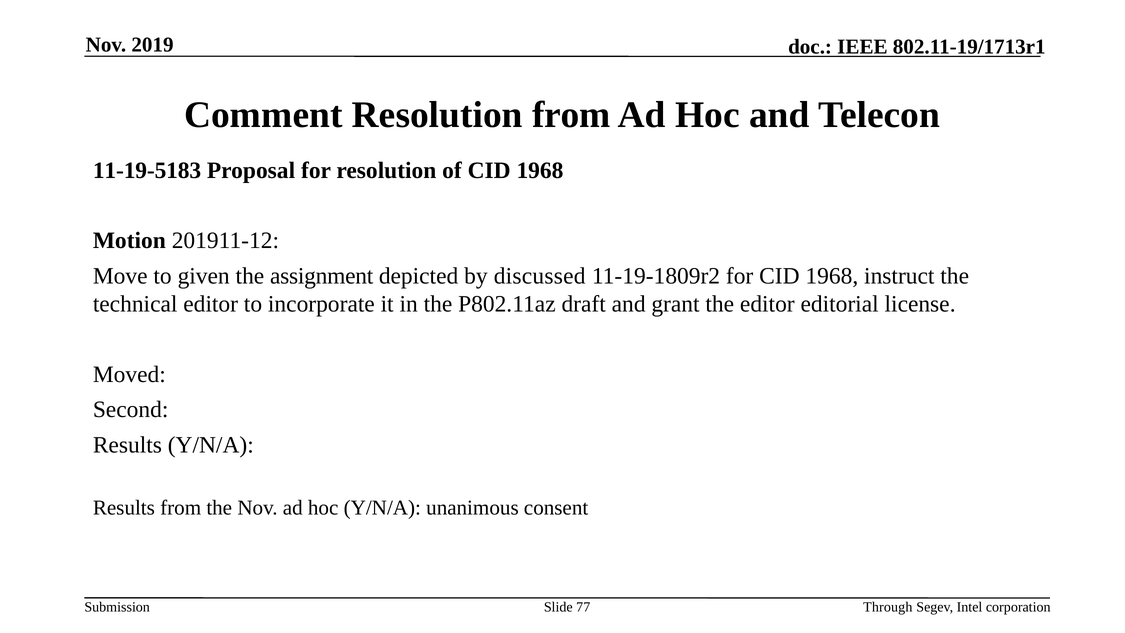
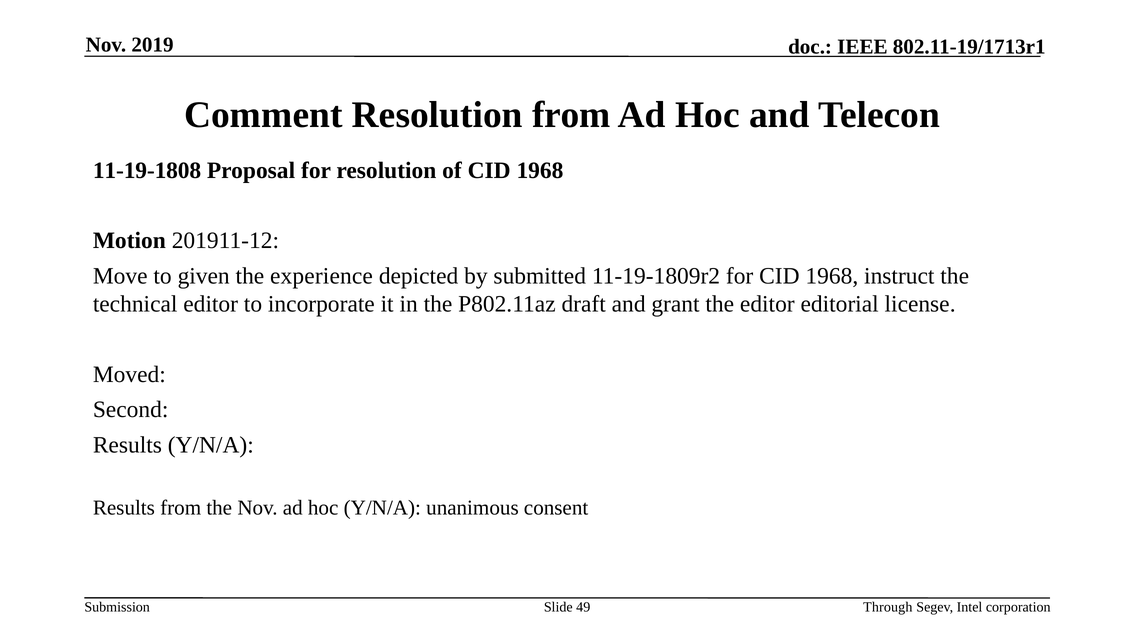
11-19-5183: 11-19-5183 -> 11-19-1808
assignment: assignment -> experience
discussed: discussed -> submitted
77: 77 -> 49
